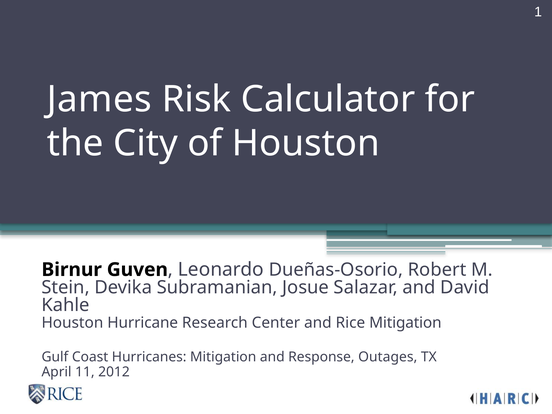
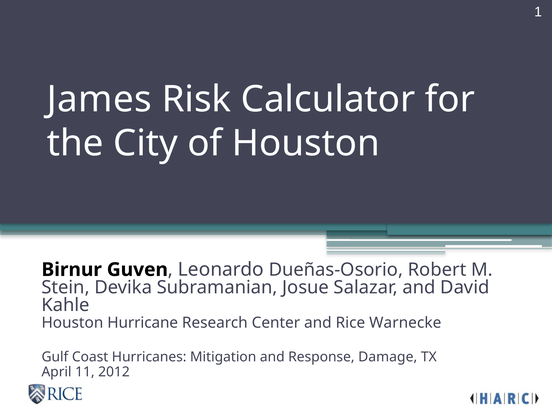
Rice Mitigation: Mitigation -> Warnecke
Outages: Outages -> Damage
